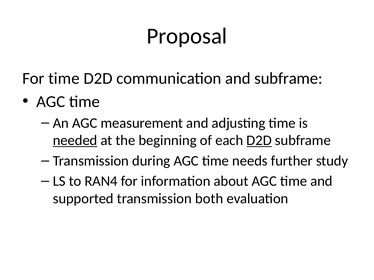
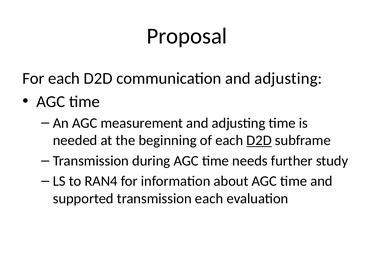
For time: time -> each
communication and subframe: subframe -> adjusting
needed underline: present -> none
transmission both: both -> each
